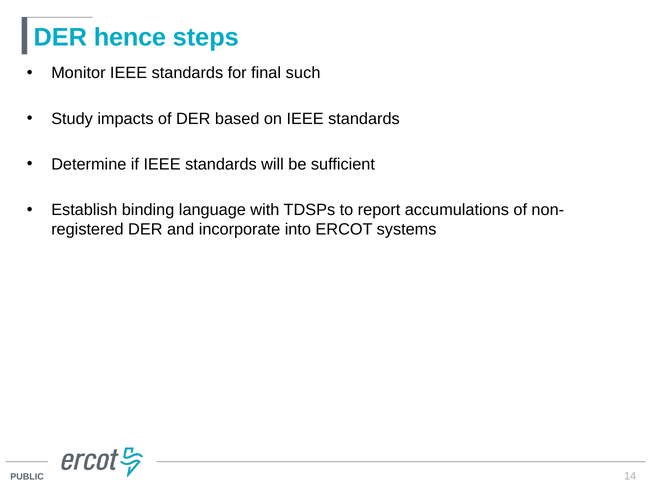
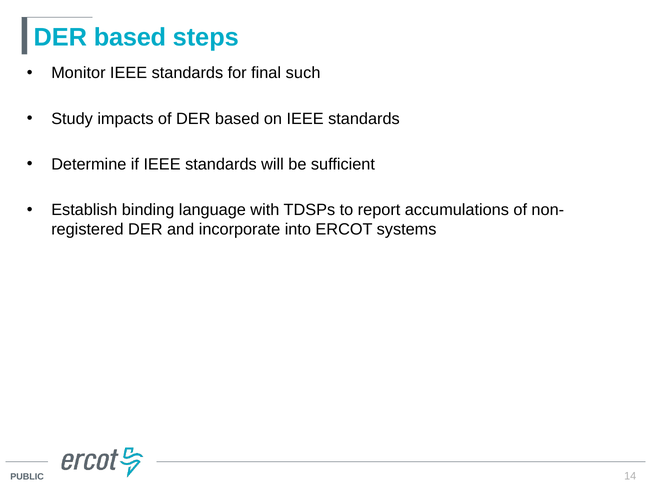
hence at (130, 38): hence -> based
